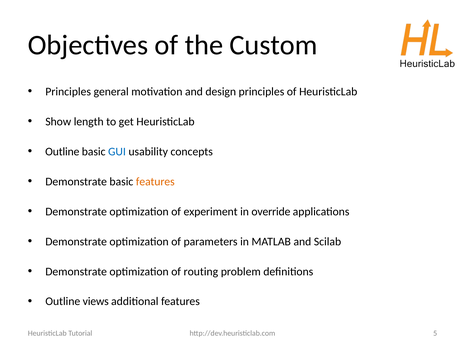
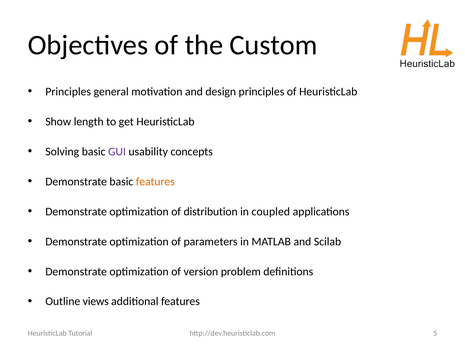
Outline at (62, 151): Outline -> Solving
GUI colour: blue -> purple
experiment: experiment -> distribution
override: override -> coupled
routing: routing -> version
